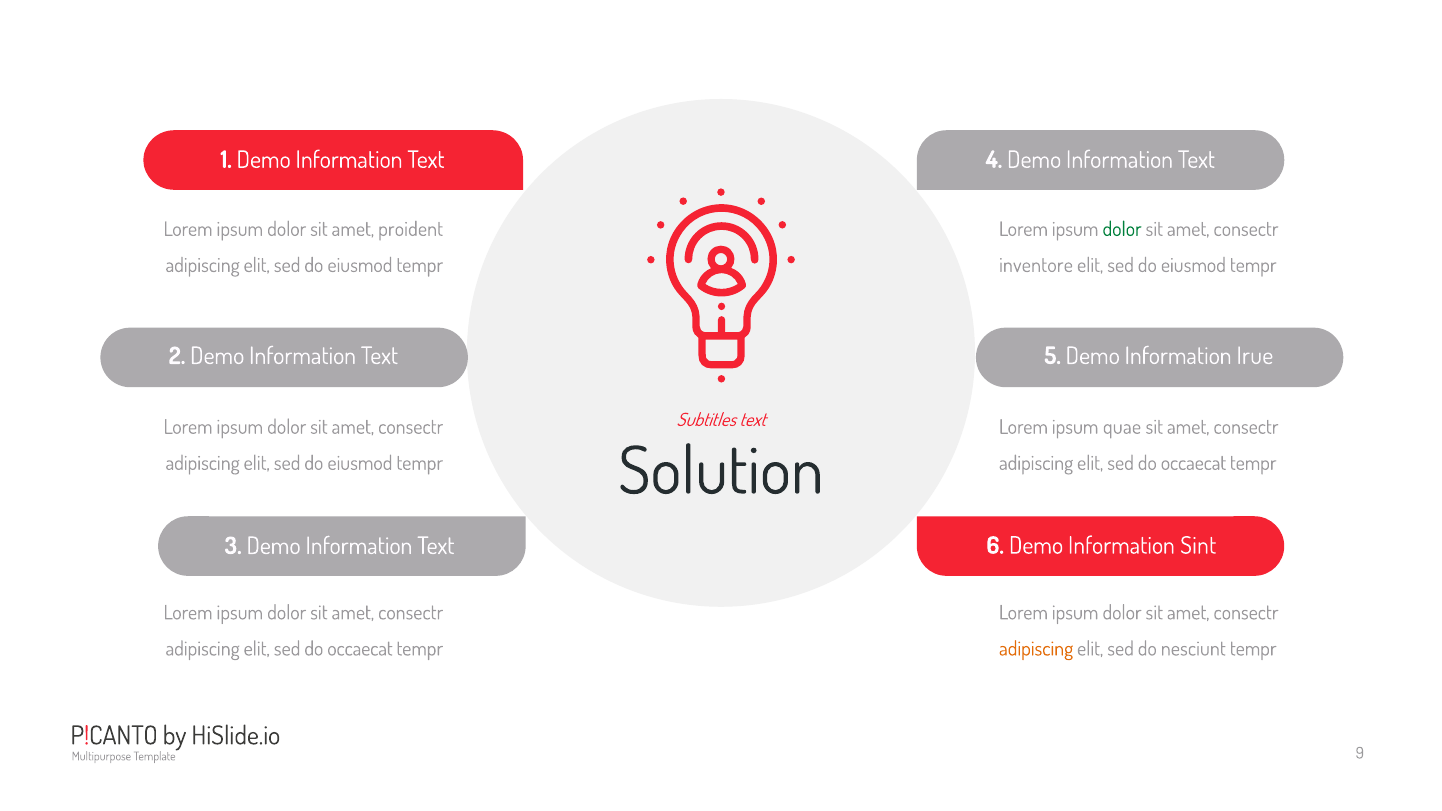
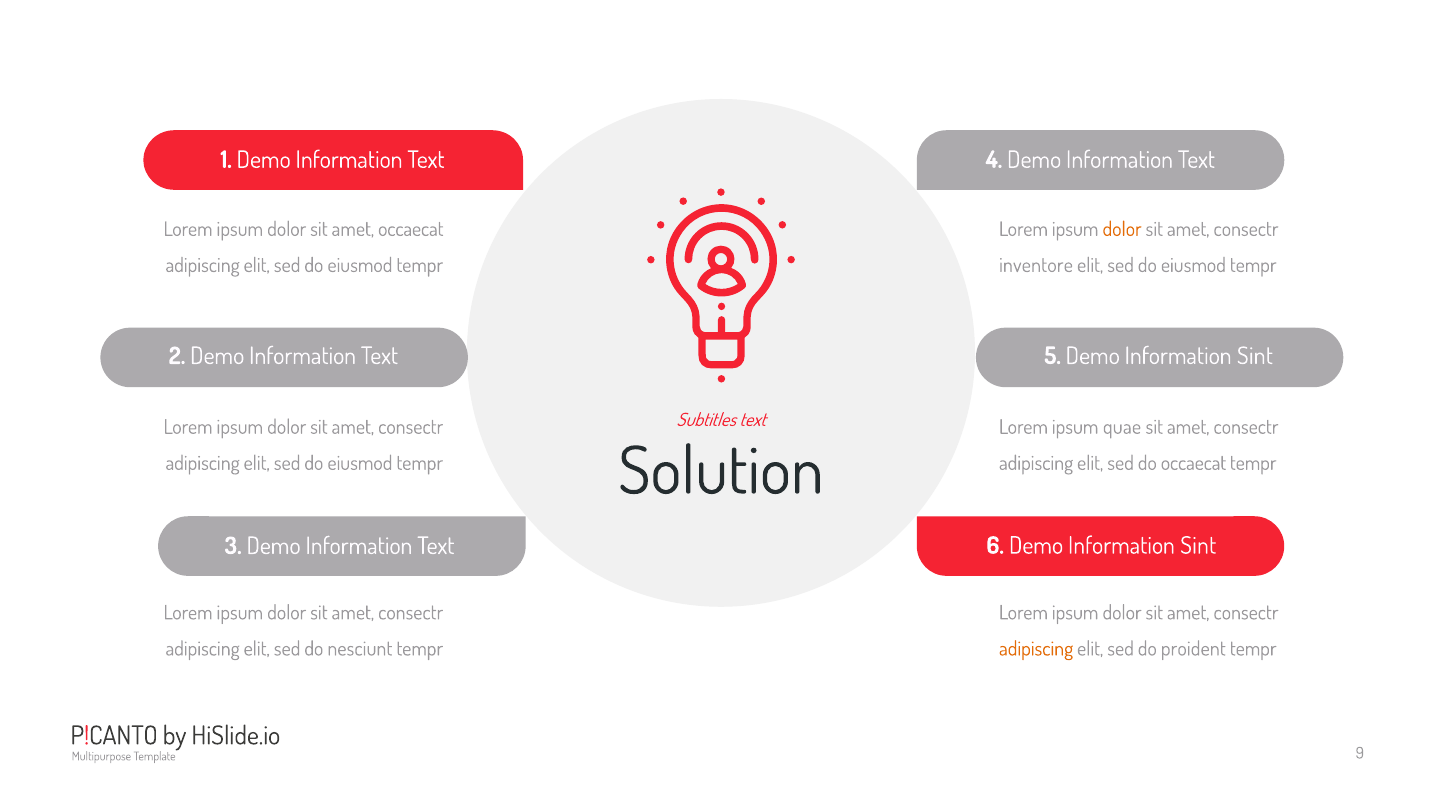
amet proident: proident -> occaecat
dolor at (1122, 229) colour: green -> orange
5 Demo Information Irue: Irue -> Sint
occaecat at (360, 649): occaecat -> nesciunt
nesciunt: nesciunt -> proident
